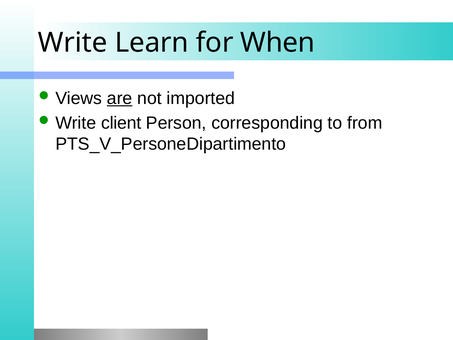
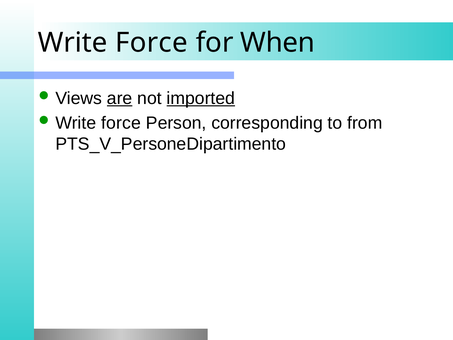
Write Learn: Learn -> Force
imported underline: none -> present
client at (121, 123): client -> force
